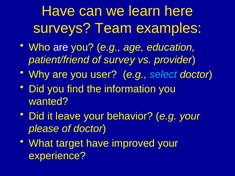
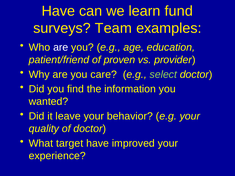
here: here -> fund
survey: survey -> proven
user: user -> care
select colour: light blue -> light green
please: please -> quality
